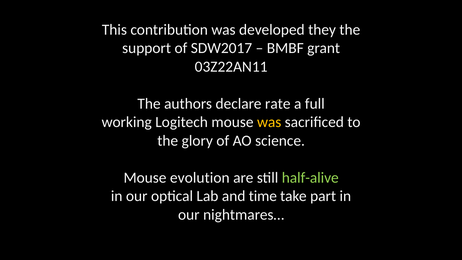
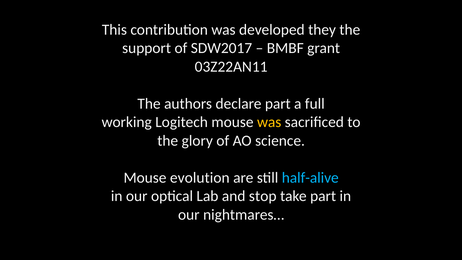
declare rate: rate -> part
half-alive colour: light green -> light blue
time: time -> stop
